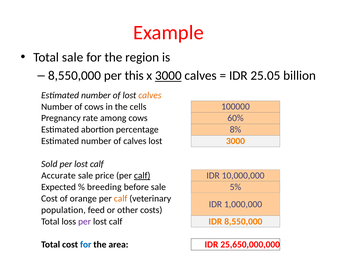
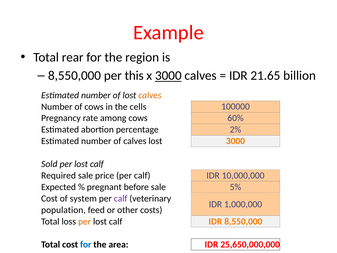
Total sale: sale -> rear
25.05: 25.05 -> 21.65
8%: 8% -> 2%
Accurate: Accurate -> Required
calf at (142, 175) underline: present -> none
breeding: breeding -> pregnant
orange: orange -> system
calf at (121, 198) colour: orange -> purple
per at (85, 221) colour: purple -> orange
